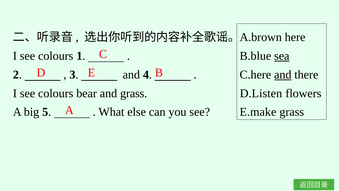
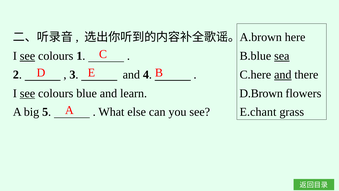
see at (27, 56) underline: none -> present
see at (27, 93) underline: none -> present
bear: bear -> blue
and grass: grass -> learn
D.Listen: D.Listen -> D.Brown
E.make: E.make -> E.chant
